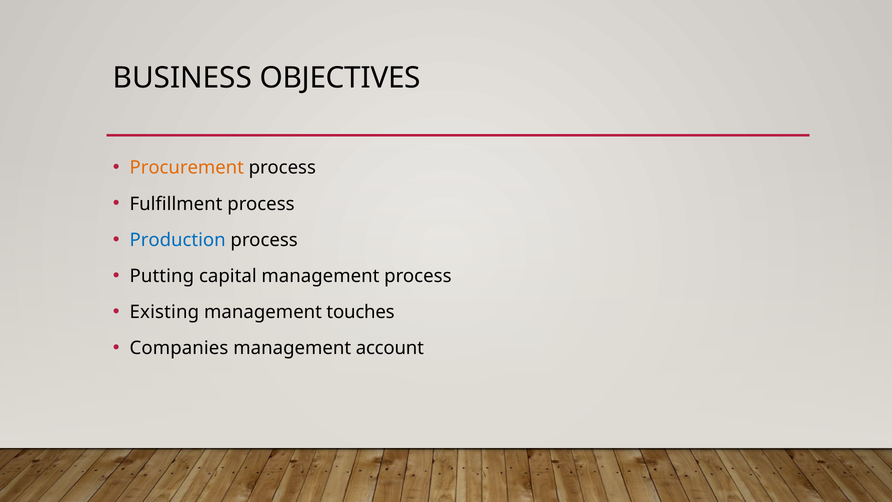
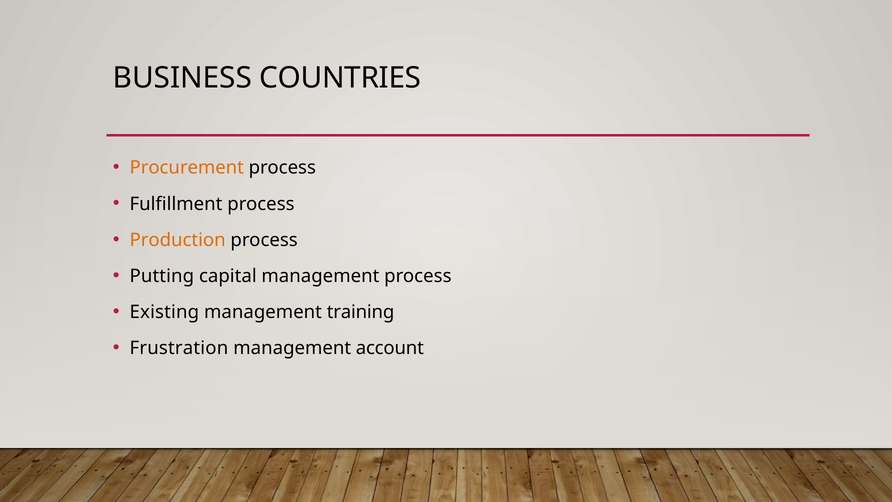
OBJECTIVES: OBJECTIVES -> COUNTRIES
Production colour: blue -> orange
touches: touches -> training
Companies: Companies -> Frustration
